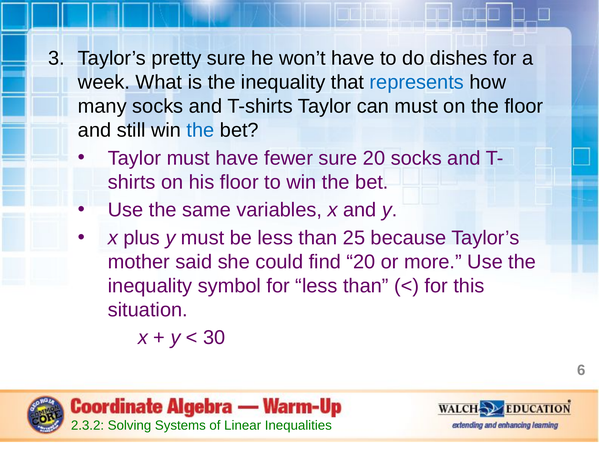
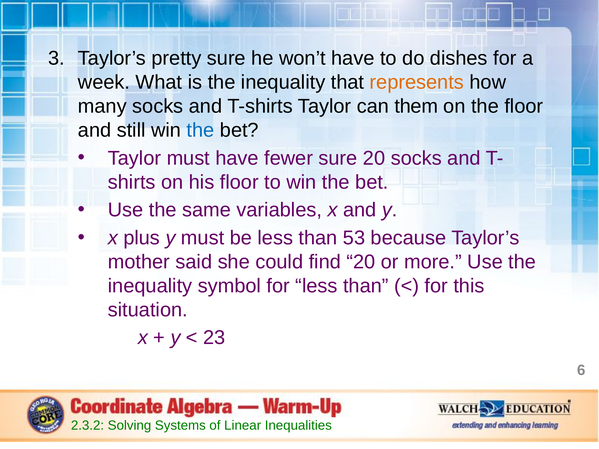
represents colour: blue -> orange
can must: must -> them
25: 25 -> 53
30: 30 -> 23
